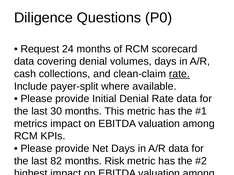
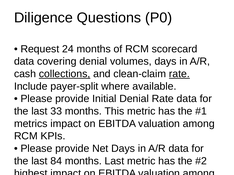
collections underline: none -> present
30: 30 -> 33
82: 82 -> 84
months Risk: Risk -> Last
